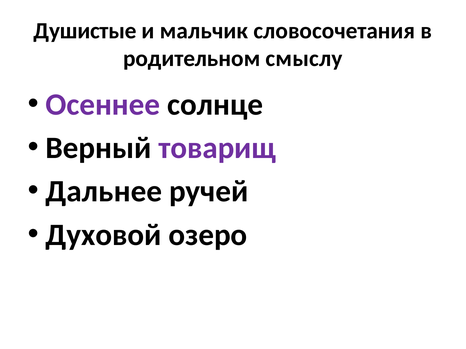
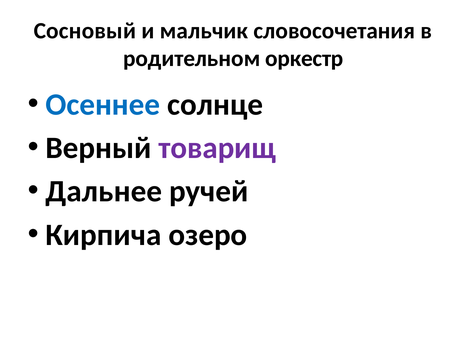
Душистые: Душистые -> Сосновый
смыслу: смыслу -> оркестр
Осеннее colour: purple -> blue
Духовой: Духовой -> Кирпича
